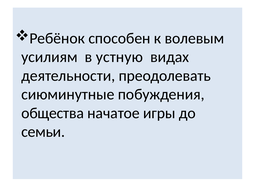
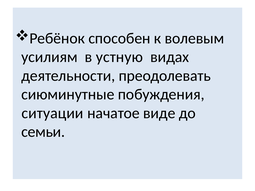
общества: общества -> ситуации
игры: игры -> виде
